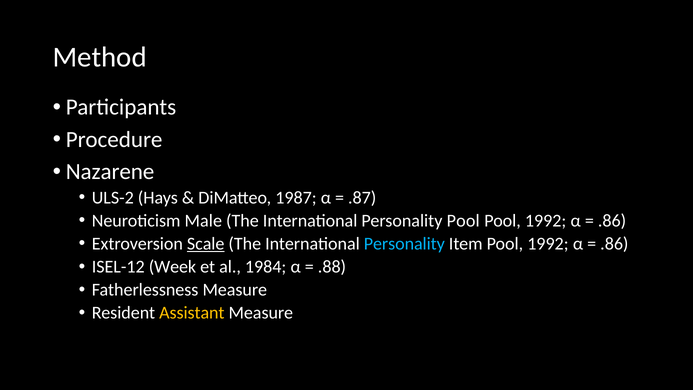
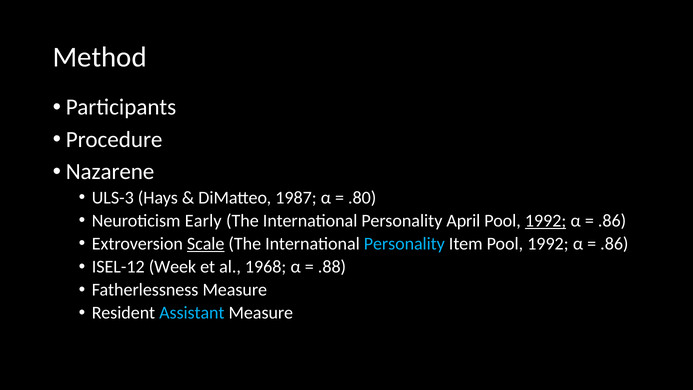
ULS-2: ULS-2 -> ULS-3
.87: .87 -> .80
Male: Male -> Early
Personality Pool: Pool -> April
1992 at (546, 221) underline: none -> present
1984: 1984 -> 1968
Assistant colour: yellow -> light blue
